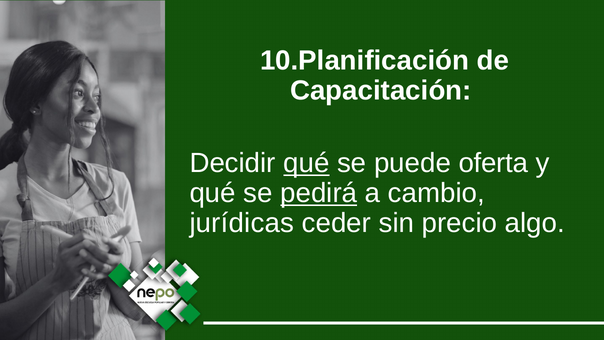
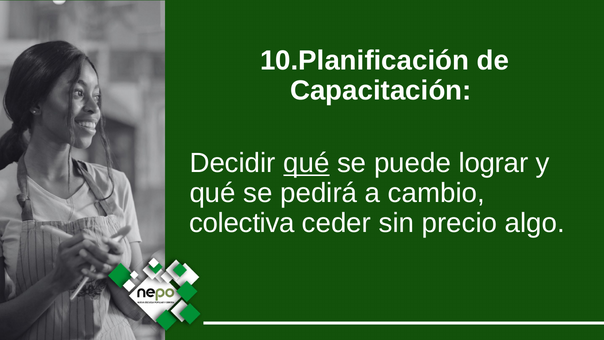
oferta: oferta -> lograr
pedirá underline: present -> none
jurídicas: jurídicas -> colectiva
